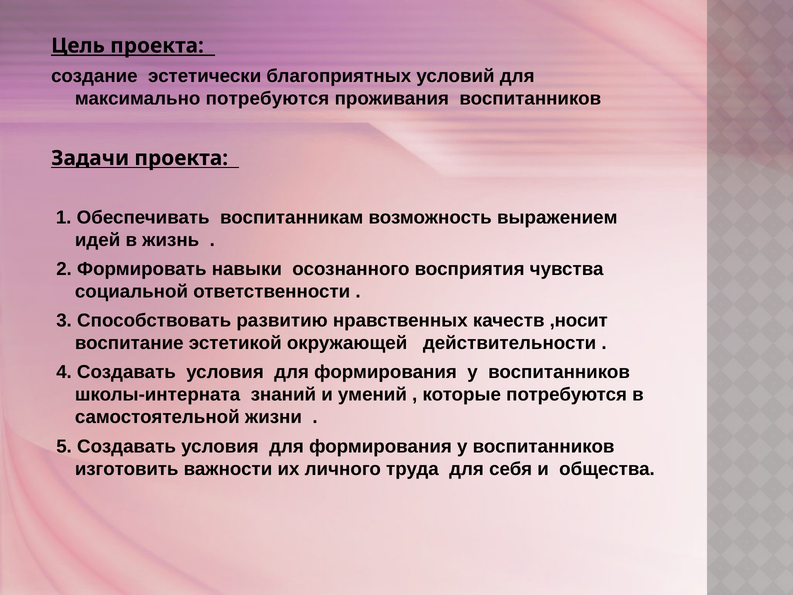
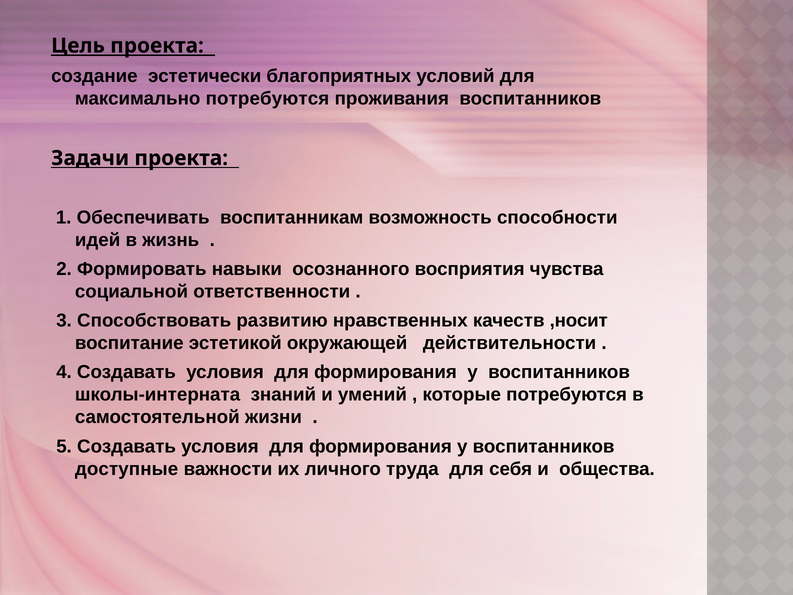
выражением: выражением -> способности
изготовить: изготовить -> доступные
